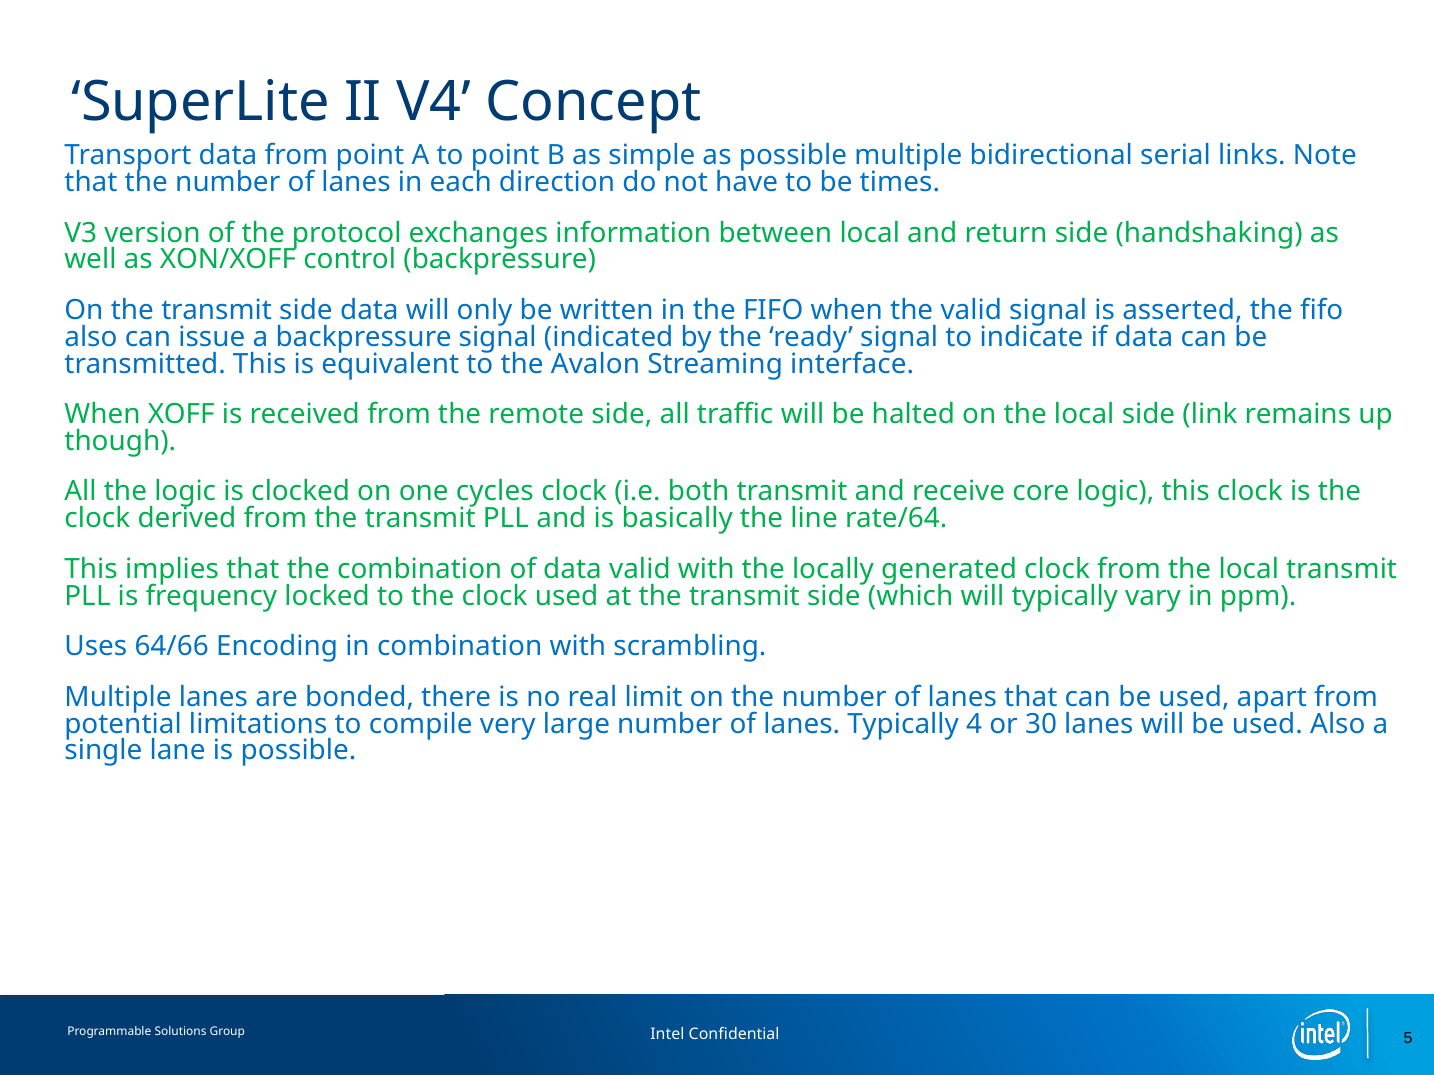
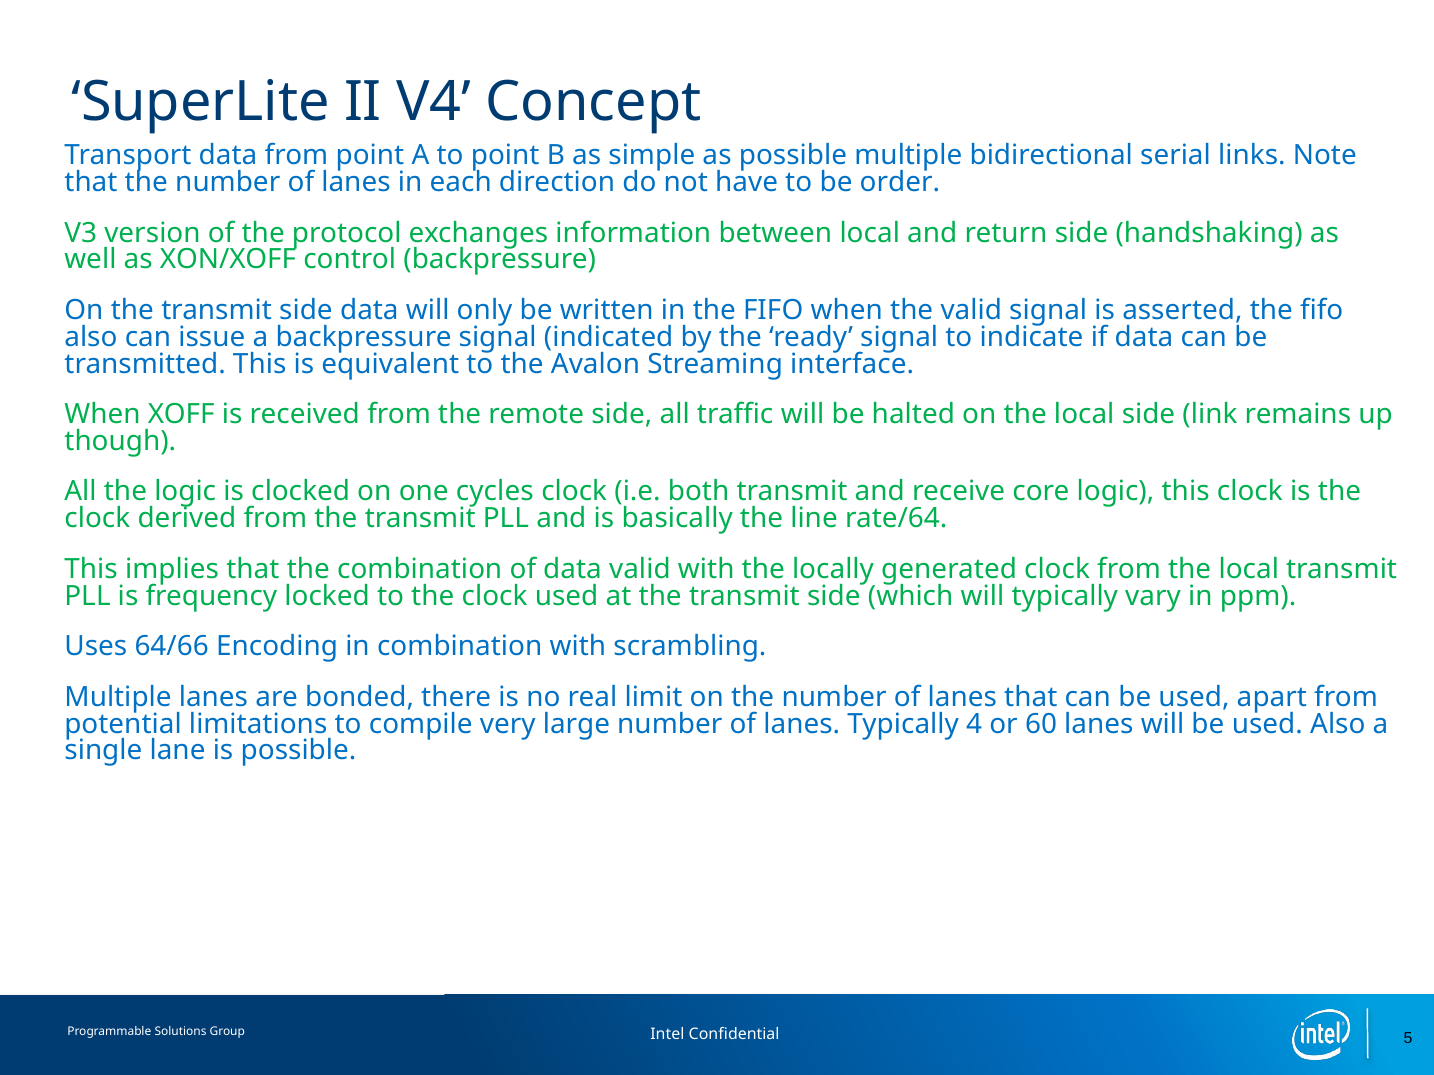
times: times -> order
30: 30 -> 60
